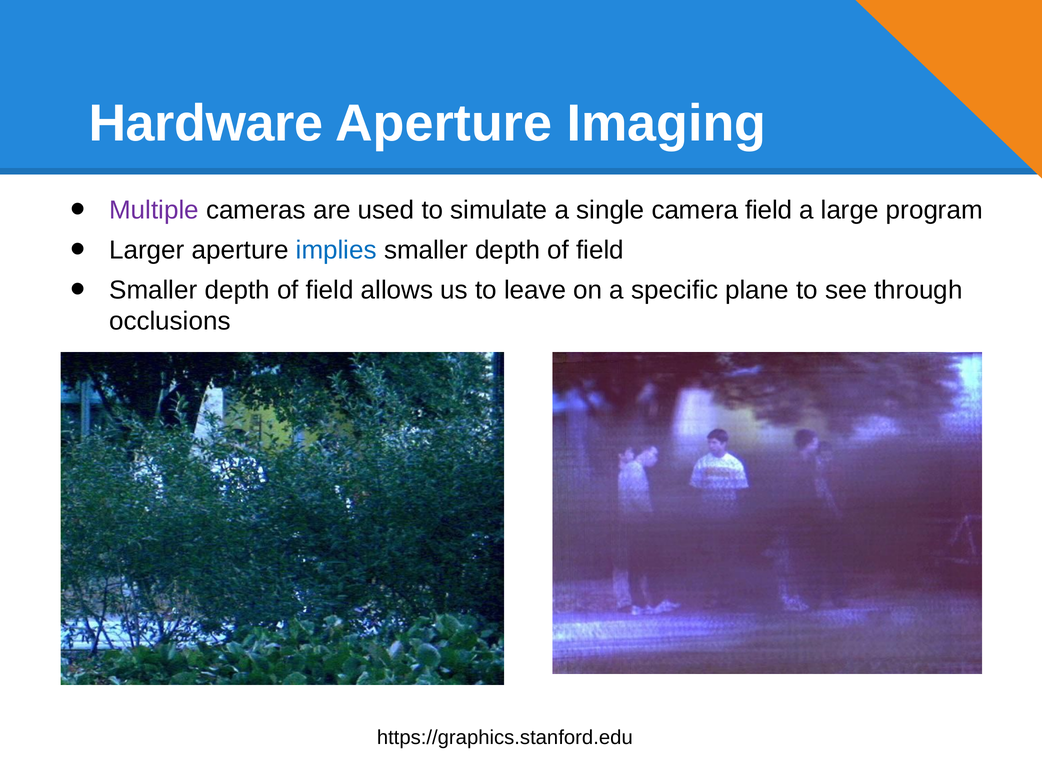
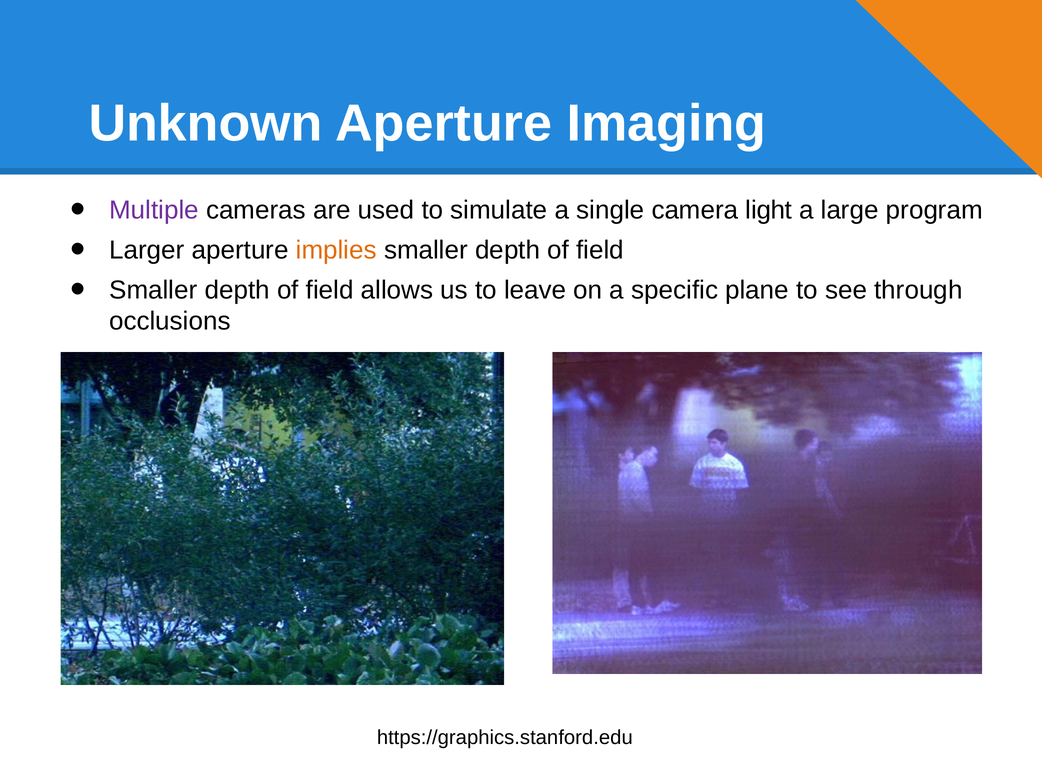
Hardware: Hardware -> Unknown
camera field: field -> light
implies colour: blue -> orange
